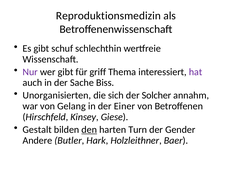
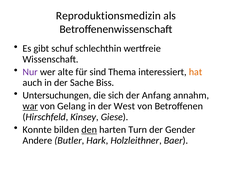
wer gibt: gibt -> alte
griff: griff -> sind
hat colour: purple -> orange
Unorganisierten: Unorganisierten -> Untersuchungen
Solcher: Solcher -> Anfang
war underline: none -> present
Einer: Einer -> West
Gestalt: Gestalt -> Konnte
